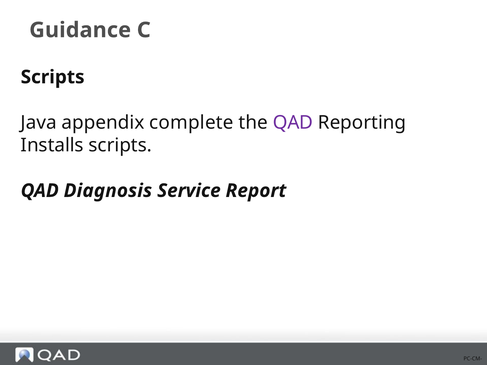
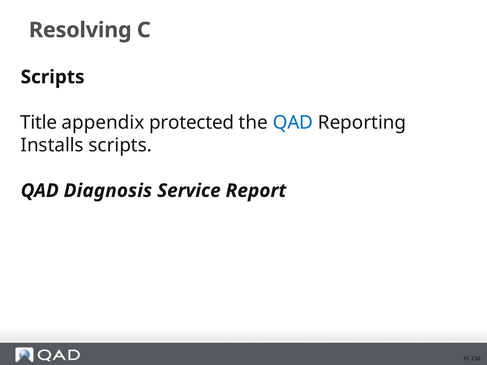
Guidance: Guidance -> Resolving
Java: Java -> Title
complete: complete -> protected
QAD at (293, 123) colour: purple -> blue
